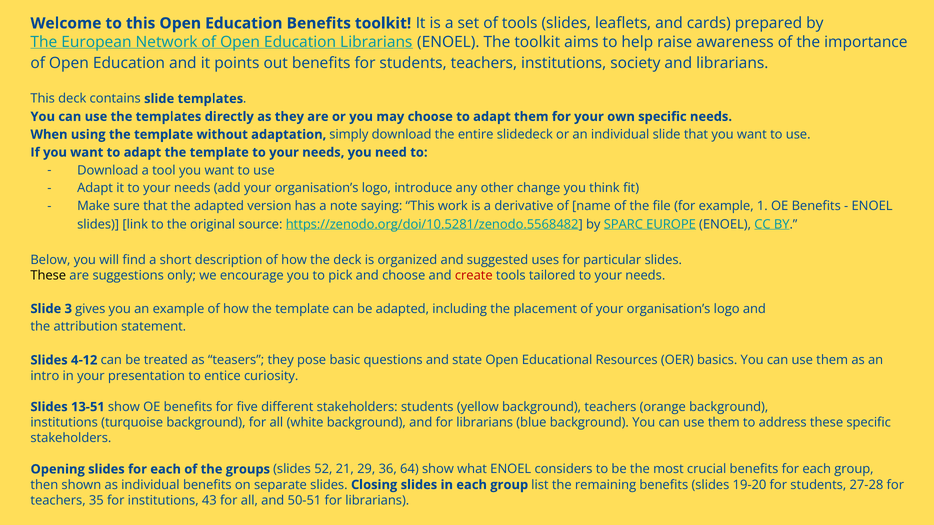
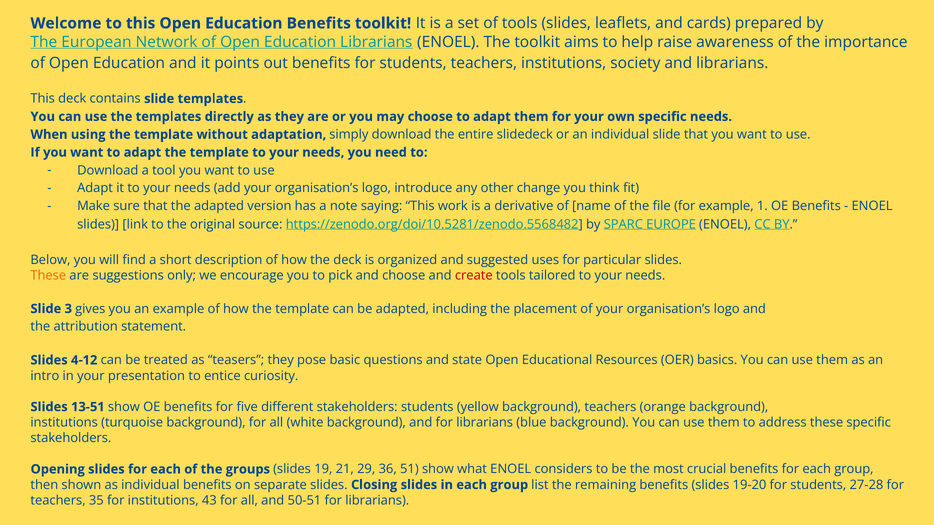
These at (48, 276) colour: black -> orange
52: 52 -> 19
64: 64 -> 51
